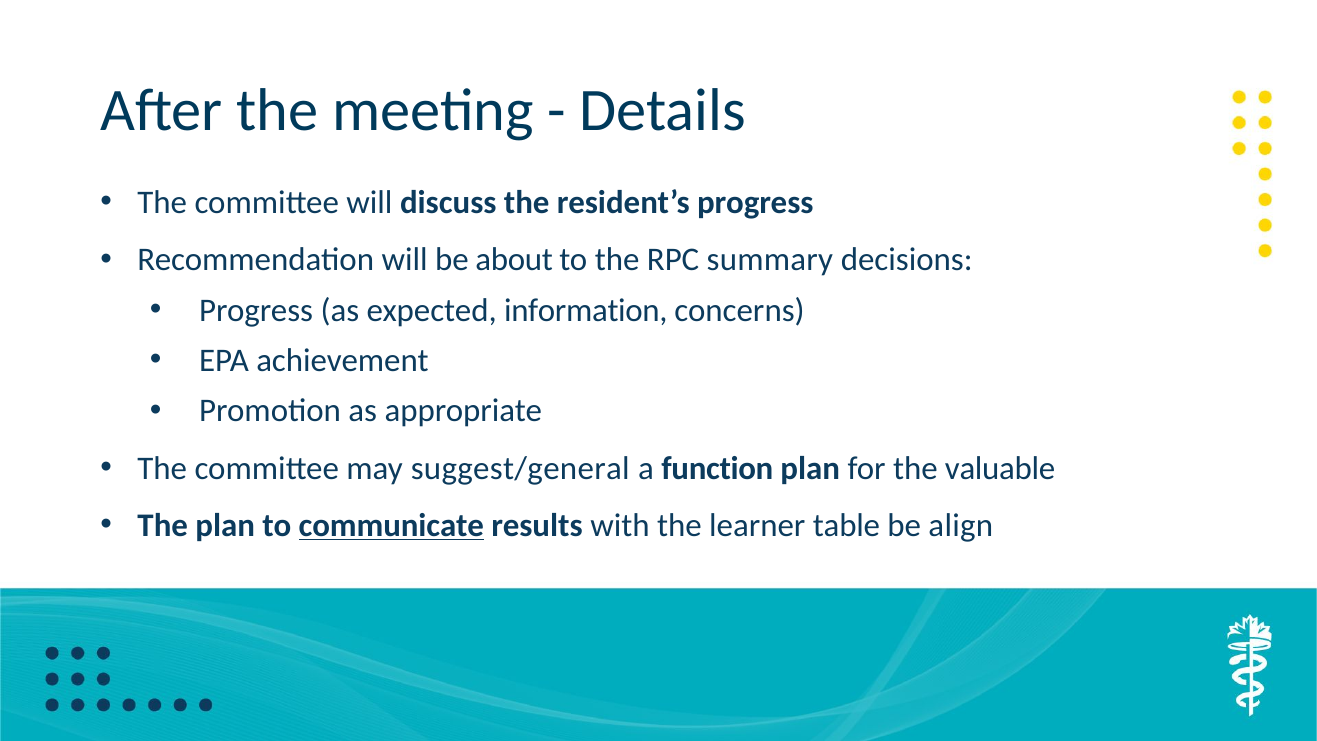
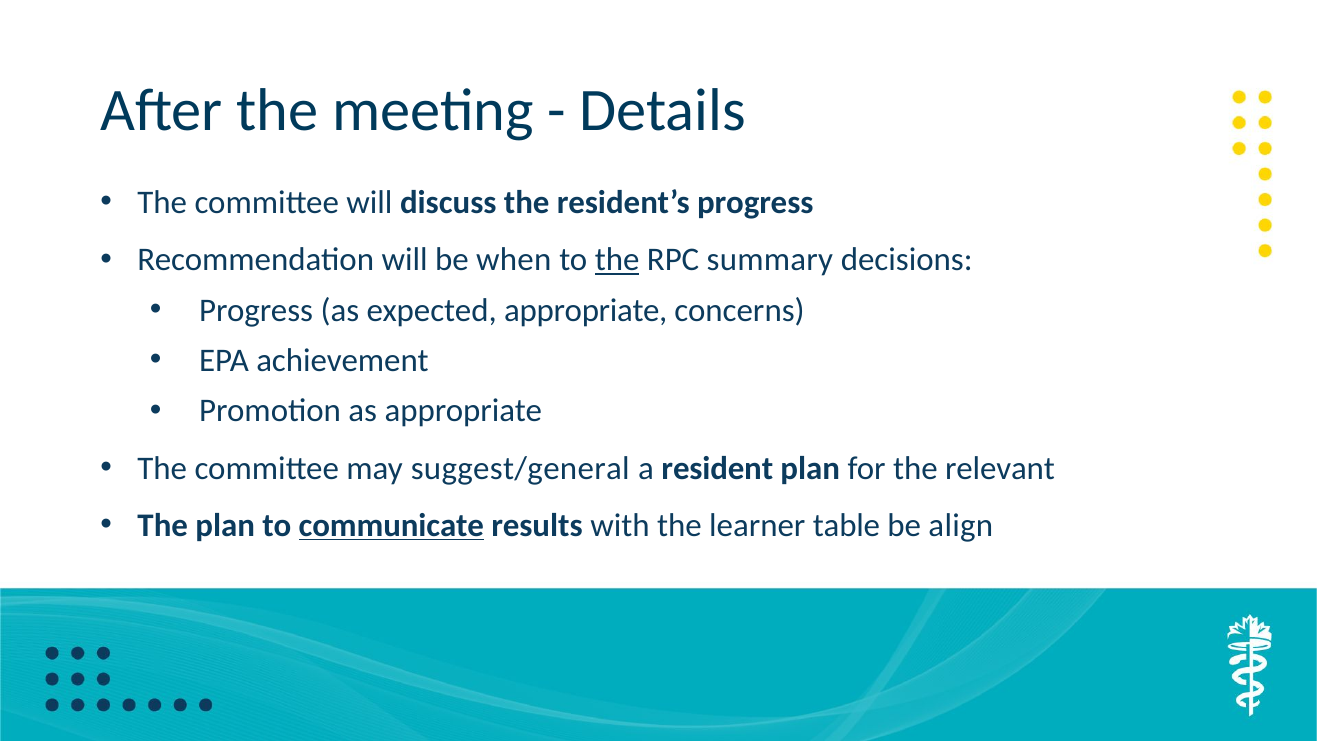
about: about -> when
the at (617, 260) underline: none -> present
expected information: information -> appropriate
function: function -> resident
valuable: valuable -> relevant
